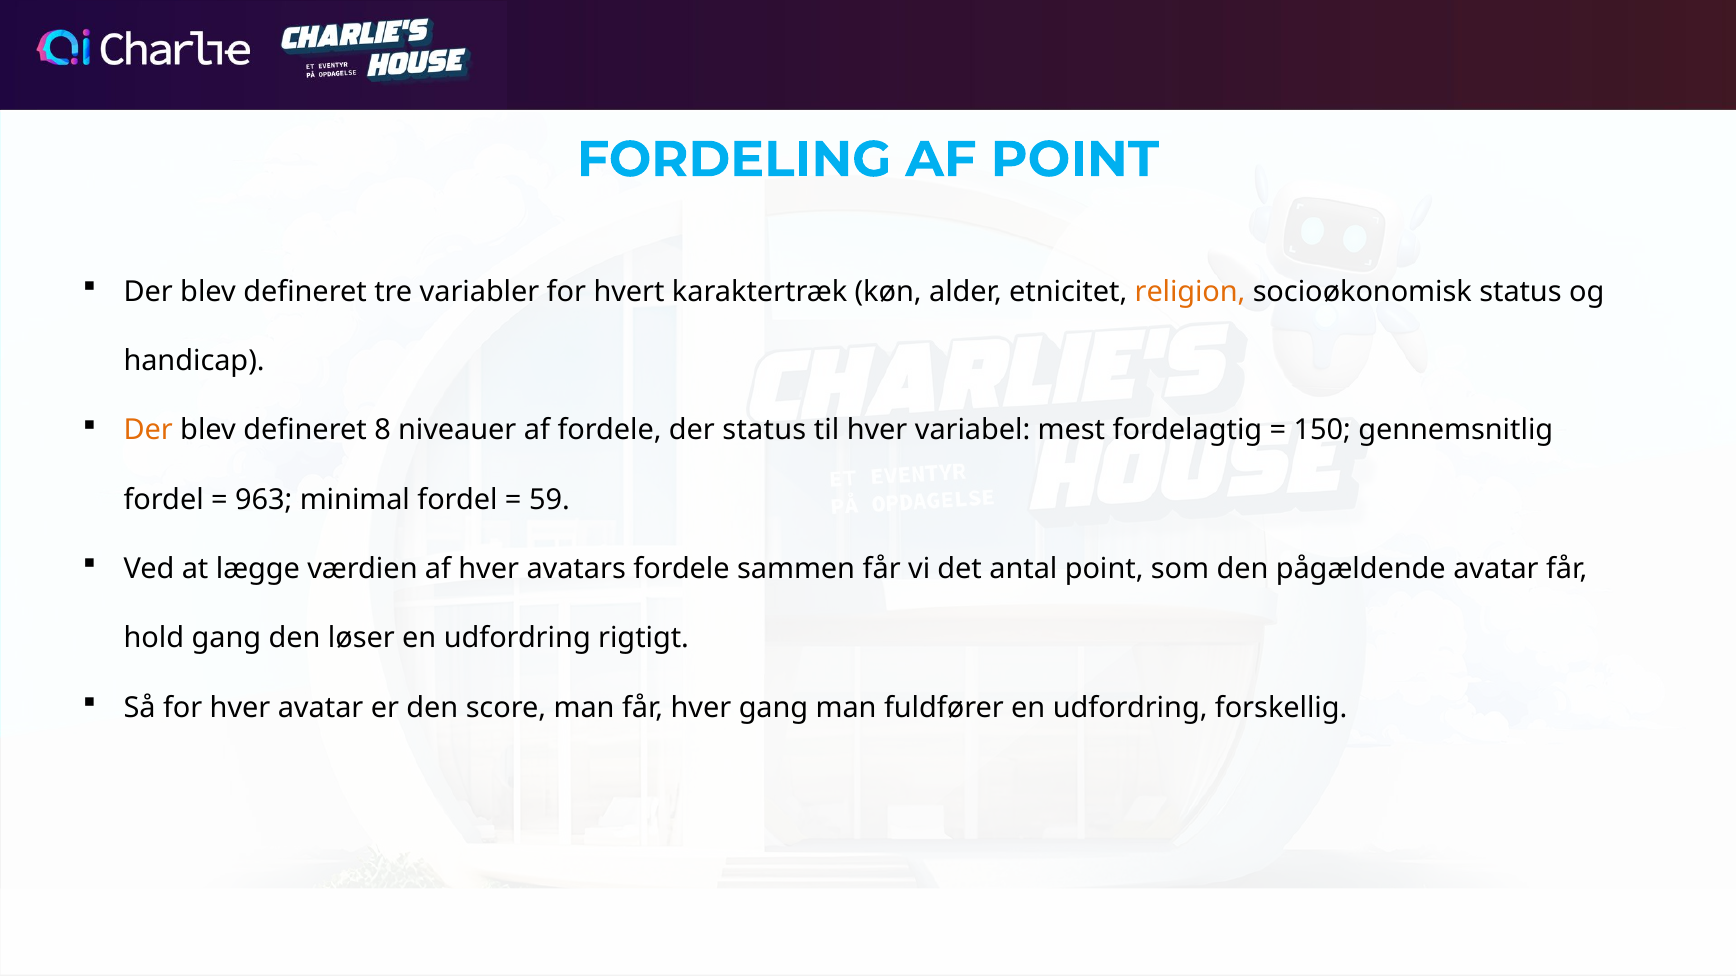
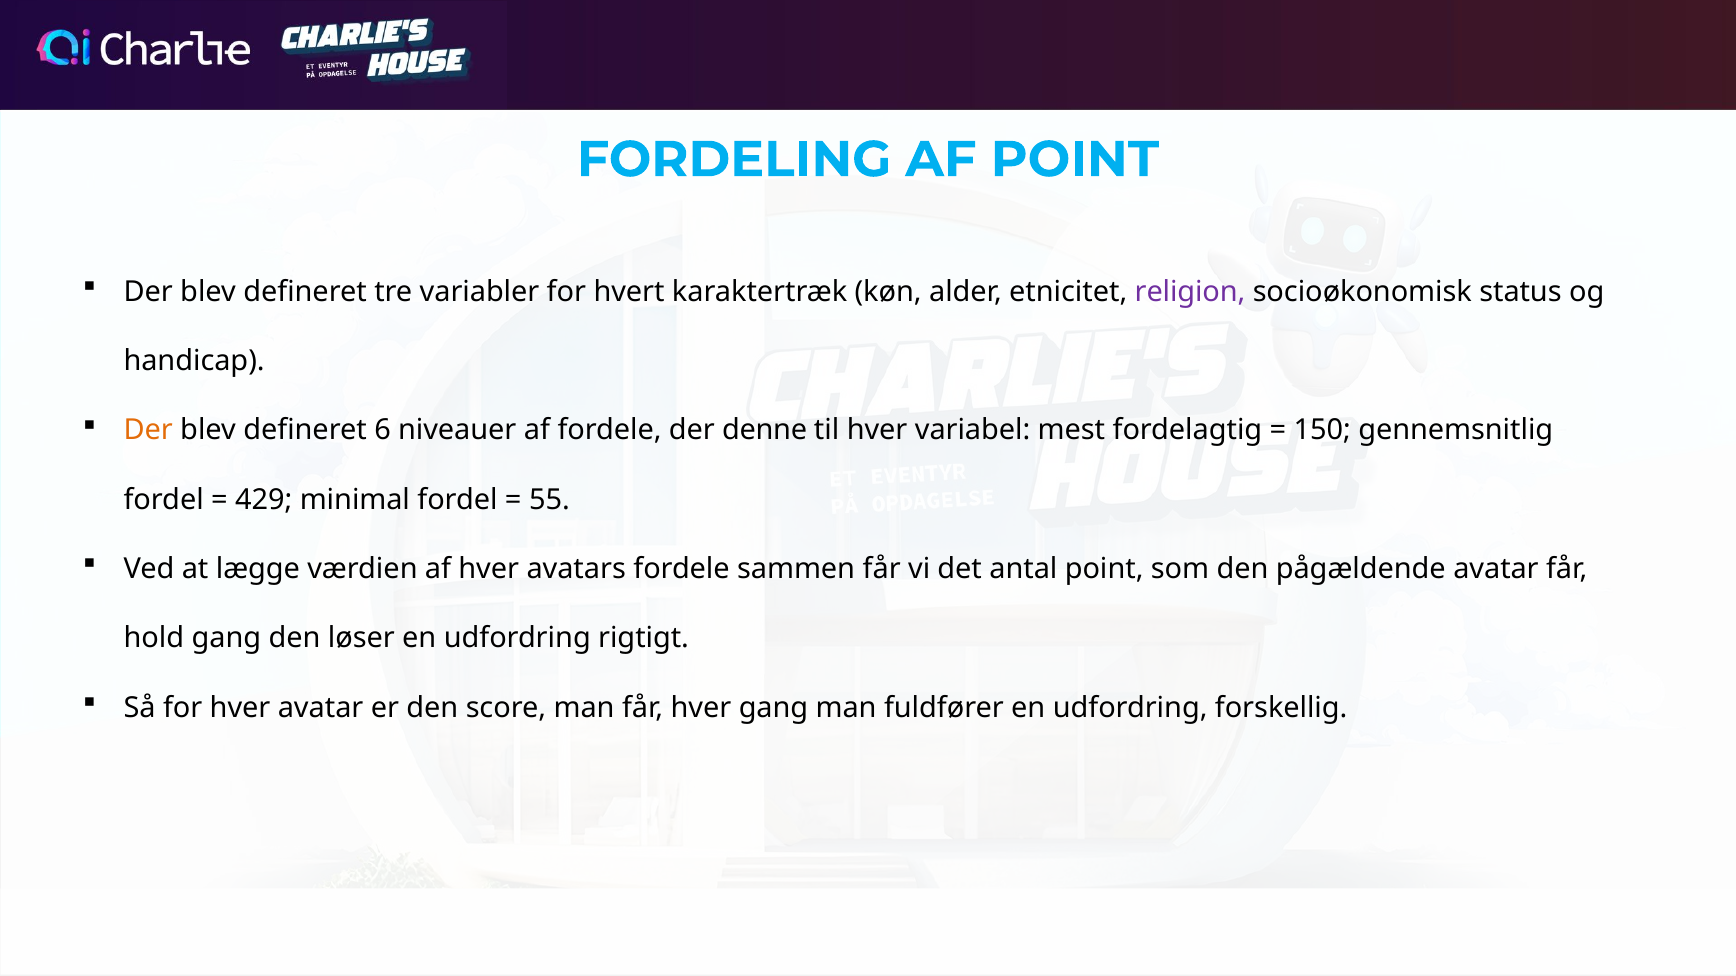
religion colour: orange -> purple
8: 8 -> 6
der status: status -> denne
963: 963 -> 429
59: 59 -> 55
